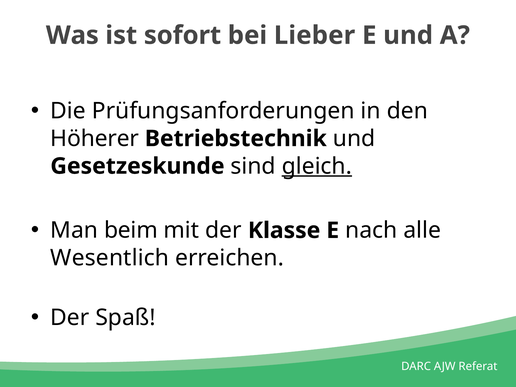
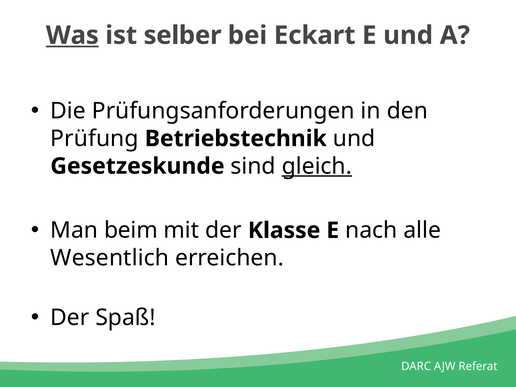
Was underline: none -> present
sofort: sofort -> selber
Lieber: Lieber -> Eckart
Höherer: Höherer -> Prüfung
